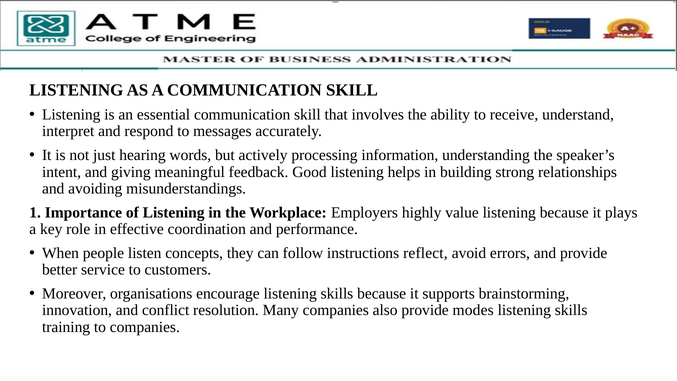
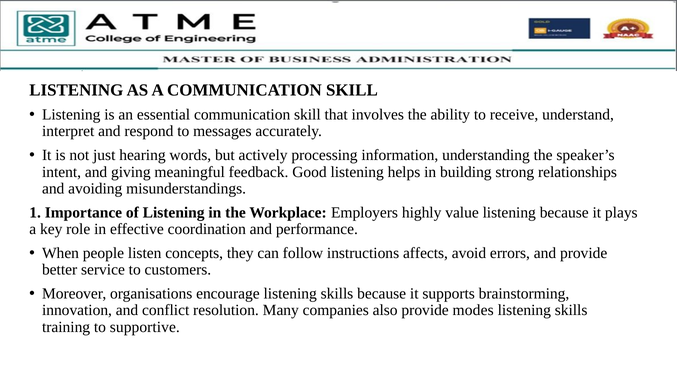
reflect: reflect -> affects
to companies: companies -> supportive
